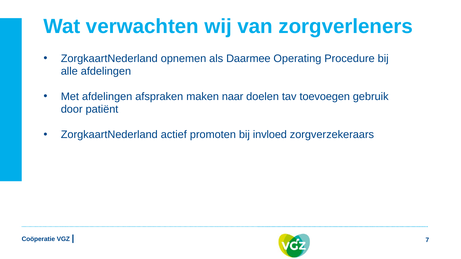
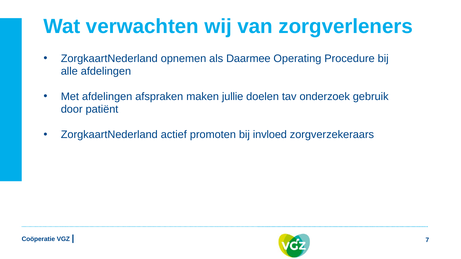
naar: naar -> jullie
toevoegen: toevoegen -> onderzoek
